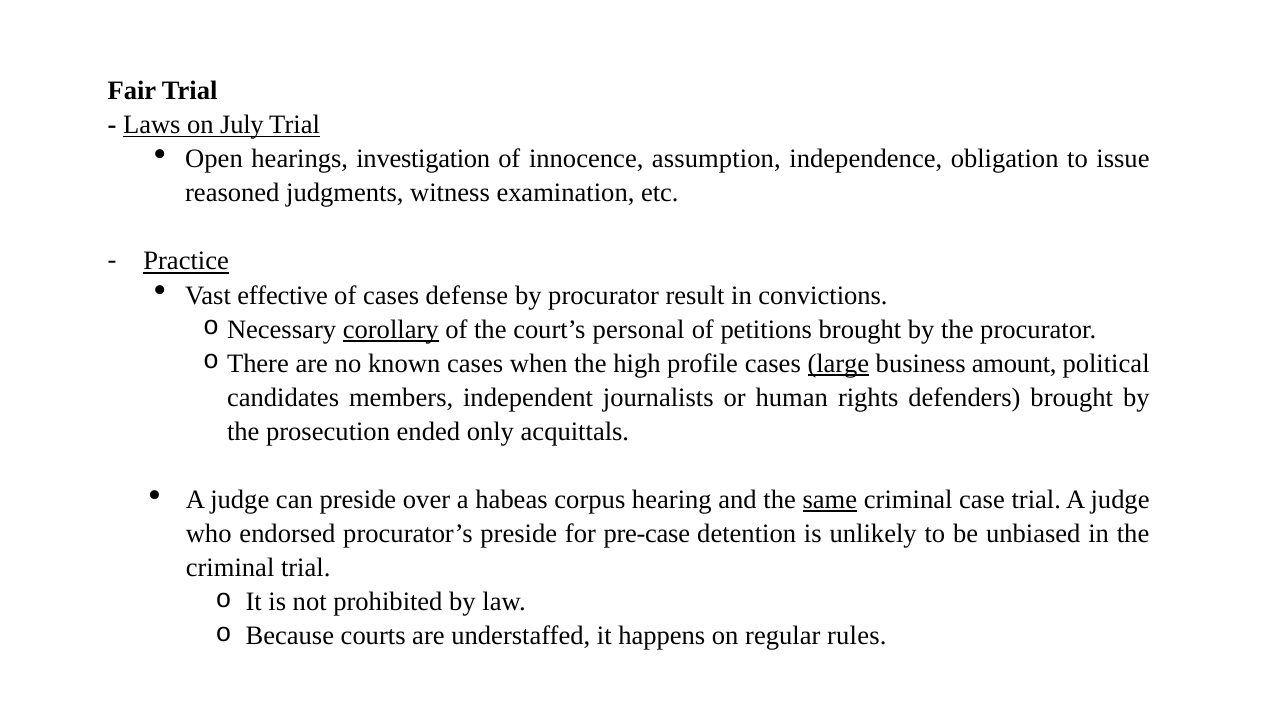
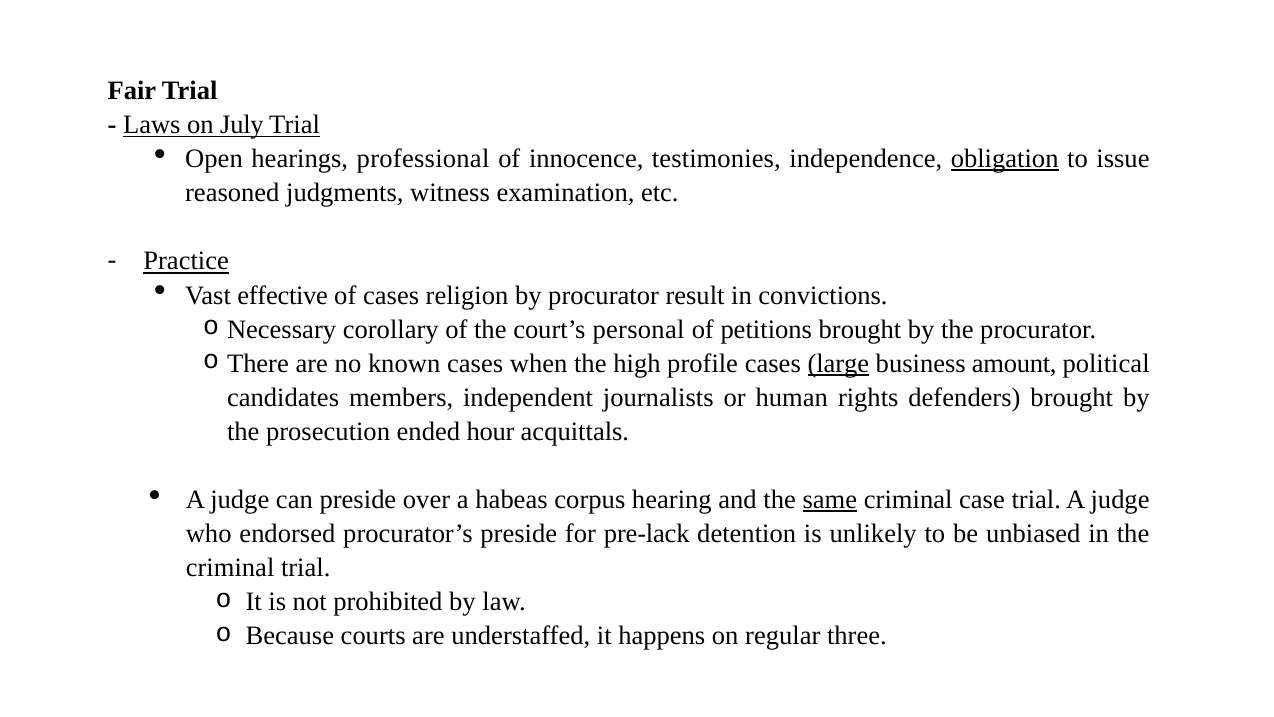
investigation: investigation -> professional
assumption: assumption -> testimonies
obligation underline: none -> present
defense: defense -> religion
corollary underline: present -> none
only: only -> hour
pre-case: pre-case -> pre-lack
rules: rules -> three
